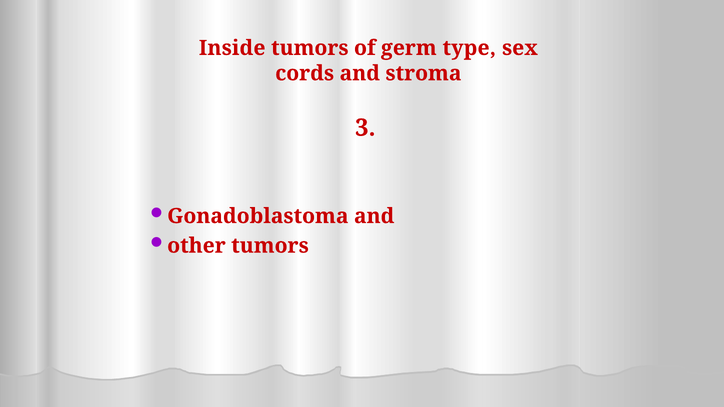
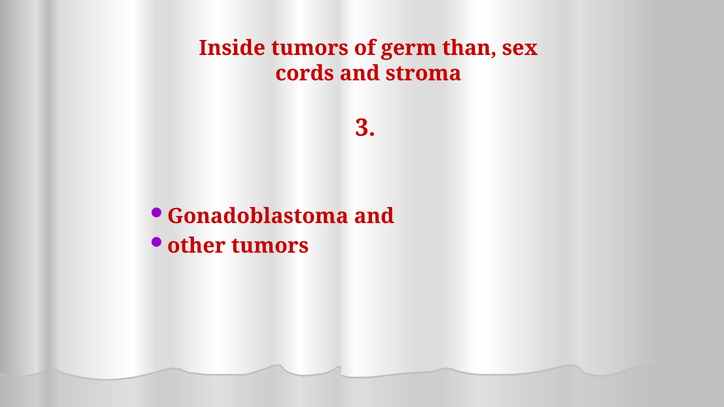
type: type -> than
